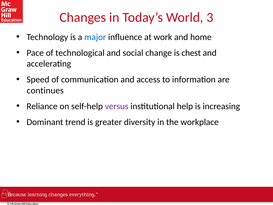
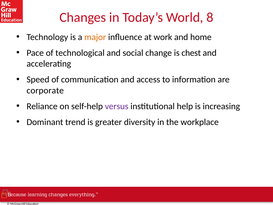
3: 3 -> 8
major colour: blue -> orange
continues: continues -> corporate
